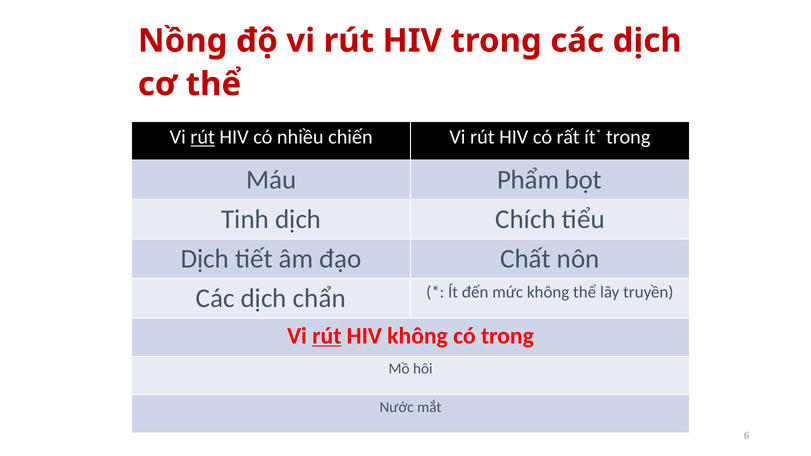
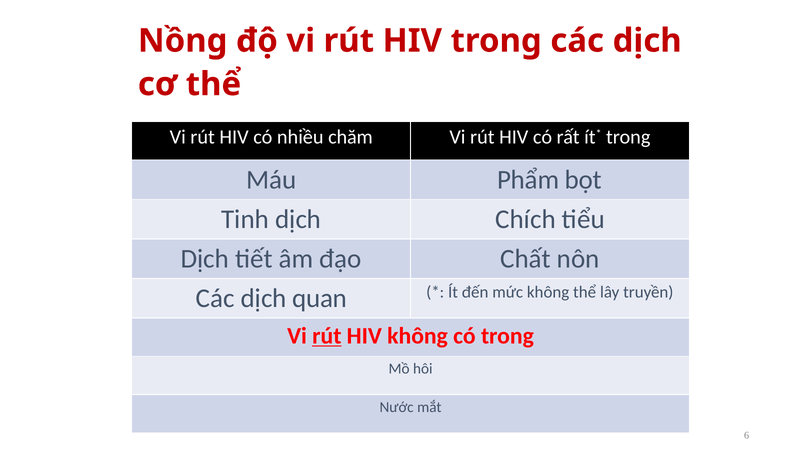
rút at (203, 137) underline: present -> none
chiến: chiến -> chăm
chẩn: chẩn -> quan
